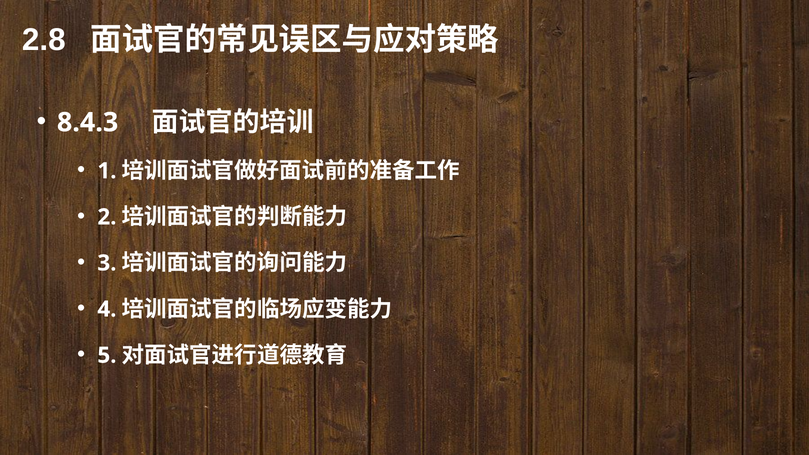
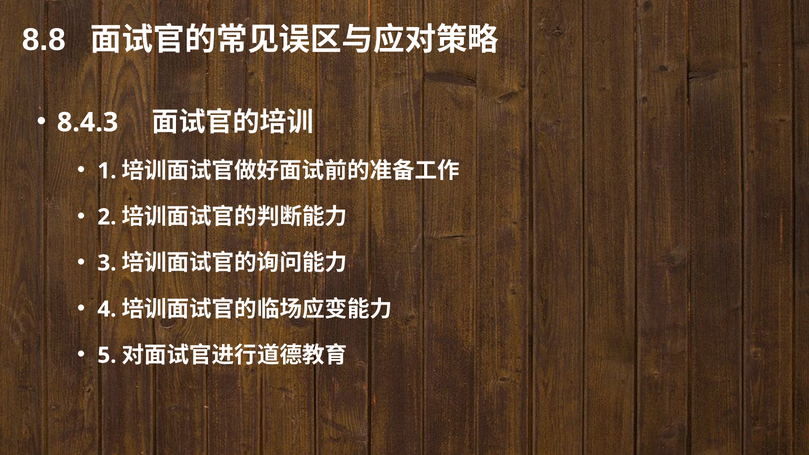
2.8: 2.8 -> 8.8
